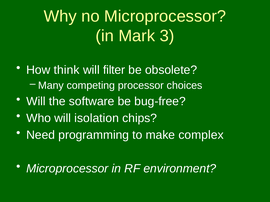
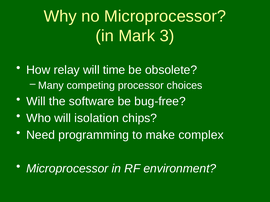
think: think -> relay
filter: filter -> time
